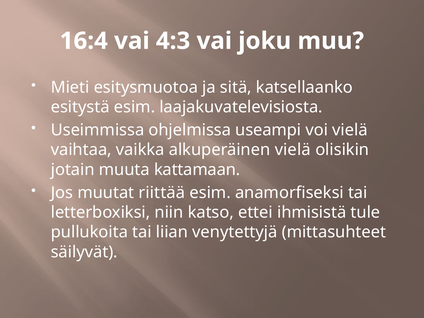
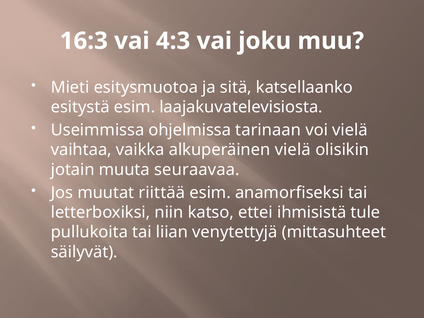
16:4: 16:4 -> 16:3
useampi: useampi -> tarinaan
kattamaan: kattamaan -> seuraavaa
